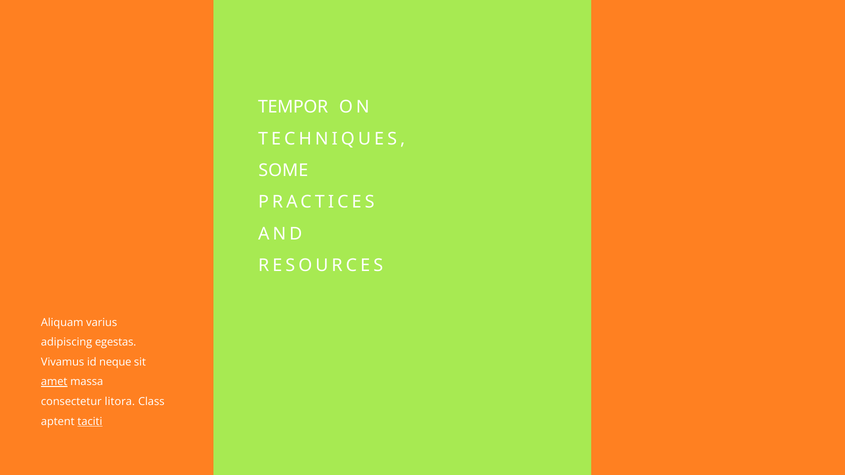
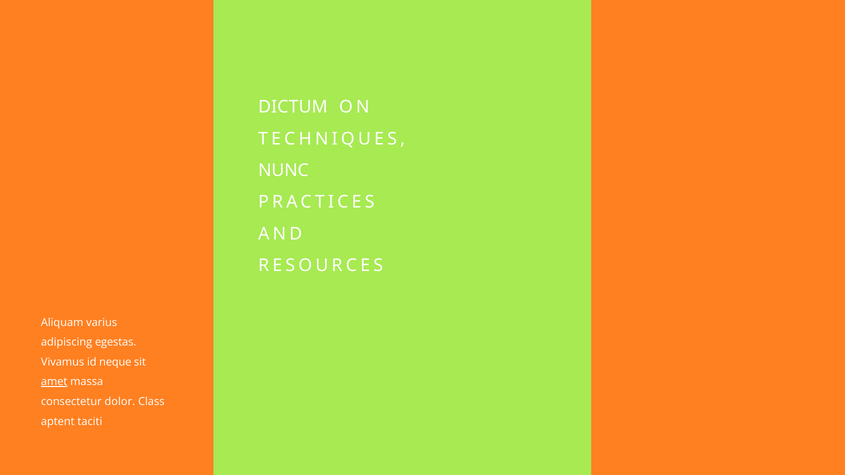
TEMPOR: TEMPOR -> DICTUM
SOME: SOME -> NUNC
litora: litora -> dolor
taciti underline: present -> none
